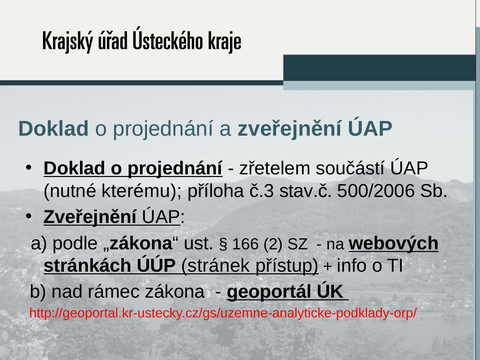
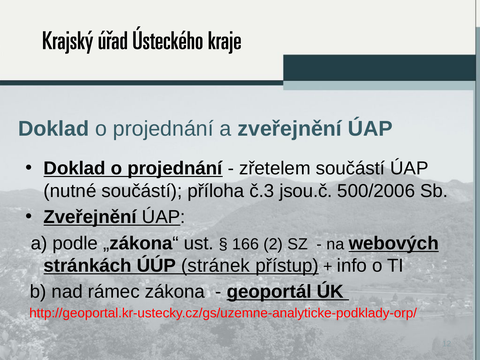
nutné kterému: kterému -> součástí
stav.č: stav.č -> jsou.č
